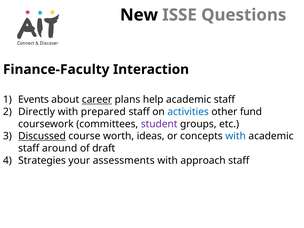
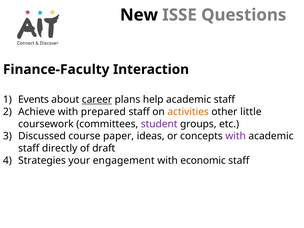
Directly: Directly -> Achieve
activities colour: blue -> orange
fund: fund -> little
Discussed underline: present -> none
worth: worth -> paper
with at (236, 136) colour: blue -> purple
around: around -> directly
assessments: assessments -> engagement
approach: approach -> economic
